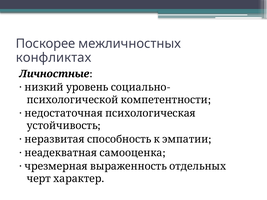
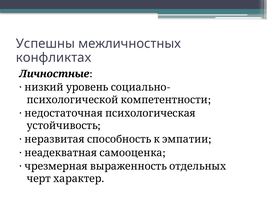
Поскорее: Поскорее -> Успешны
